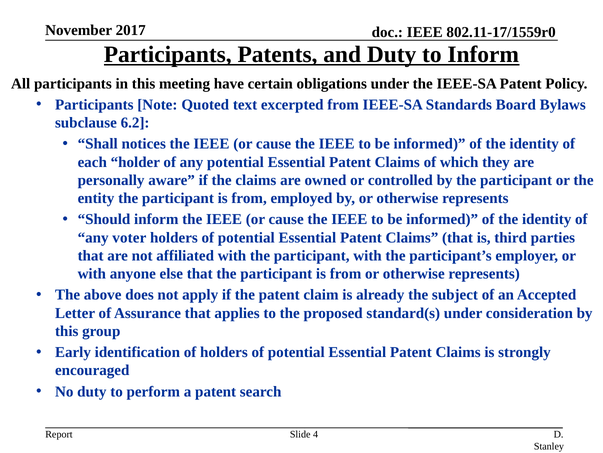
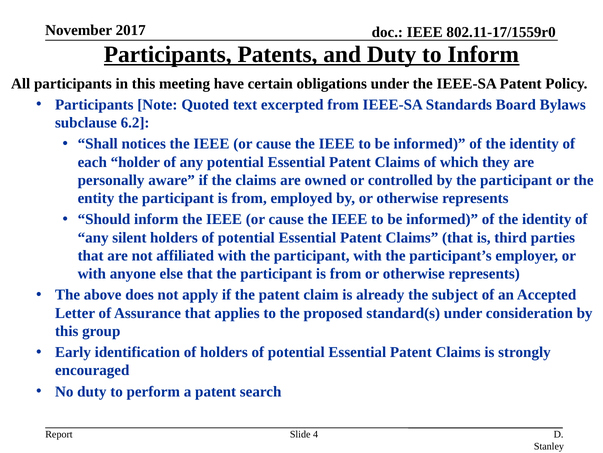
voter: voter -> silent
